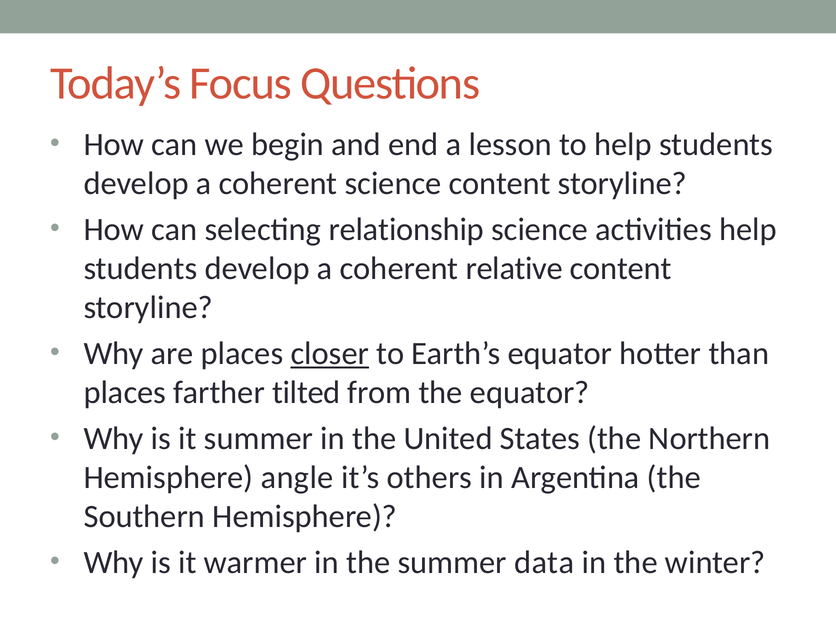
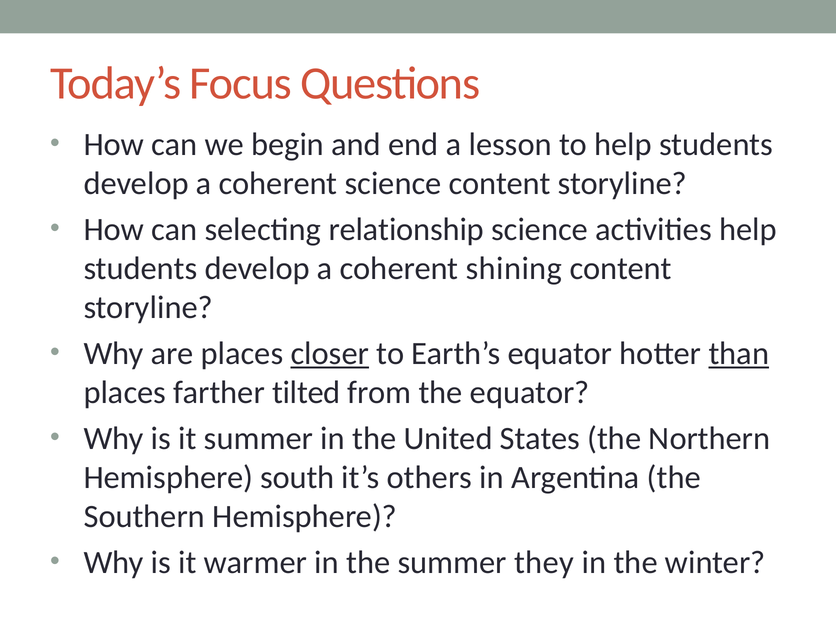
relative: relative -> shining
than underline: none -> present
angle: angle -> south
data: data -> they
